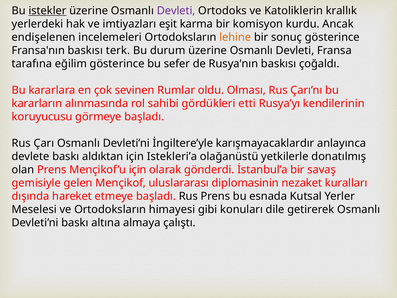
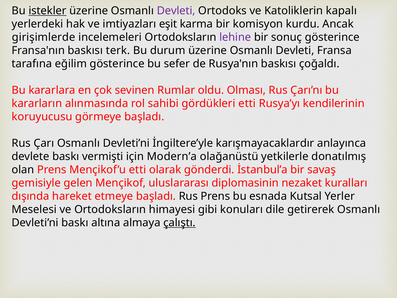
krallık: krallık -> kapalı
endişelenen: endişelenen -> girişimlerde
lehine colour: orange -> purple
aldıktan: aldıktan -> vermişti
Istekleri’a: Istekleri’a -> Modern’a
Mençikof’u için: için -> etti
çalıştı underline: none -> present
